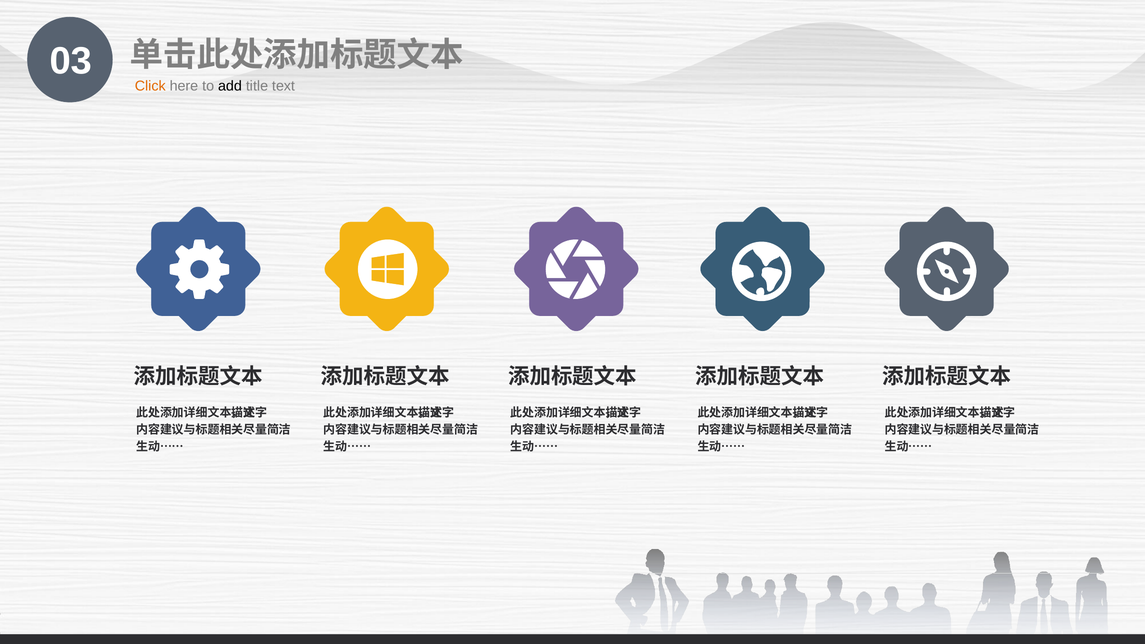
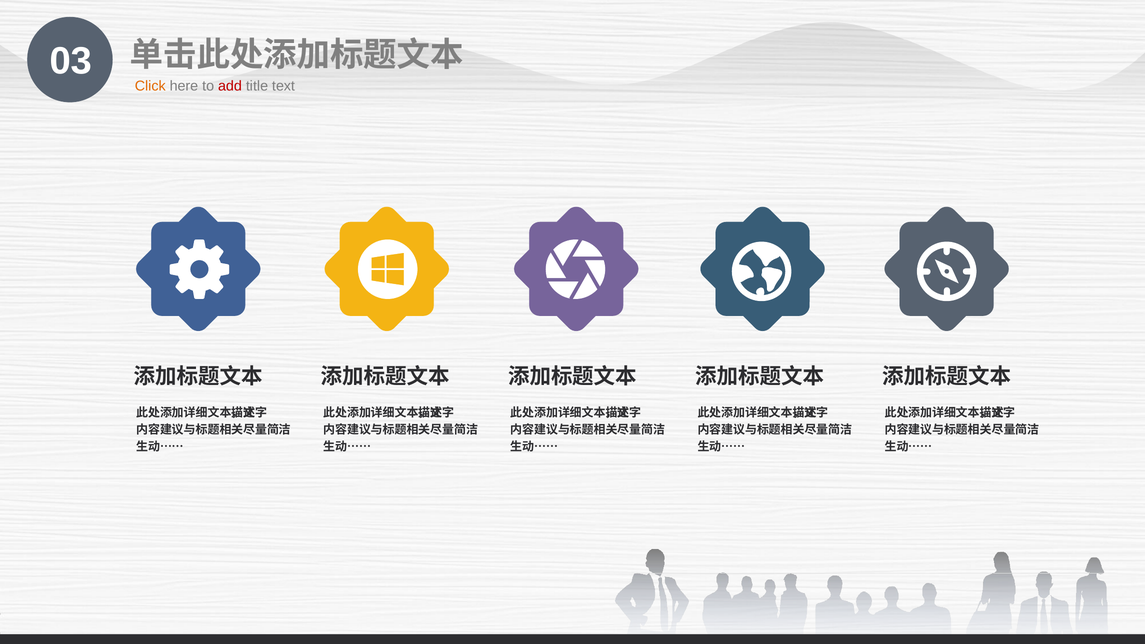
add colour: black -> red
